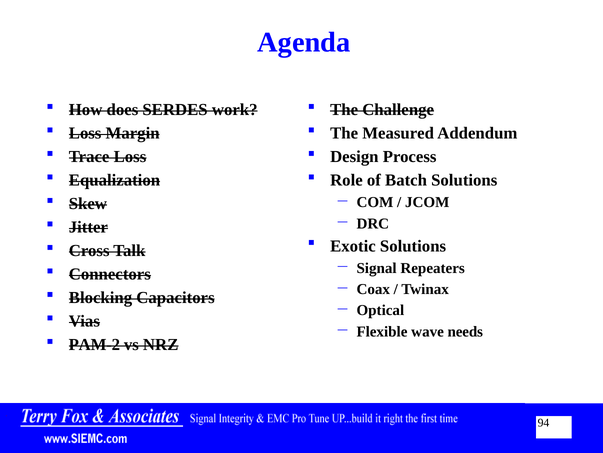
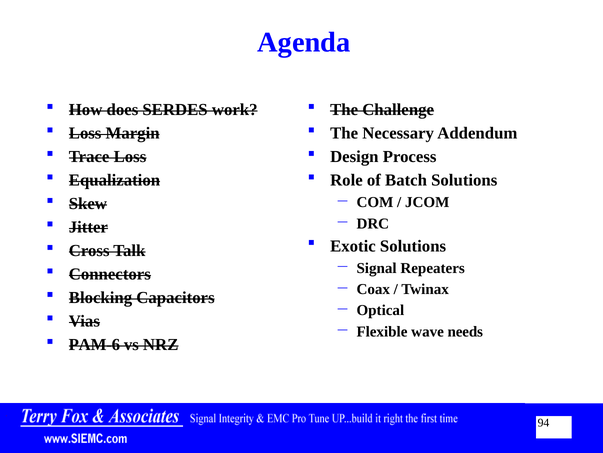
Measured: Measured -> Necessary
PAM-2: PAM-2 -> PAM-6
